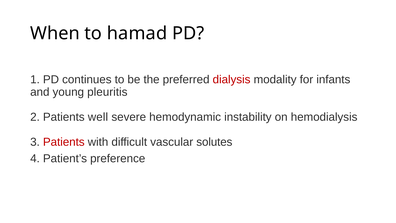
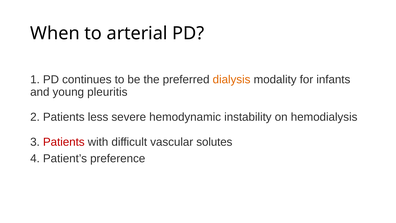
hamad: hamad -> arterial
dialysis colour: red -> orange
well: well -> less
